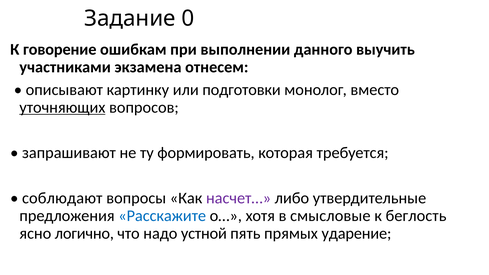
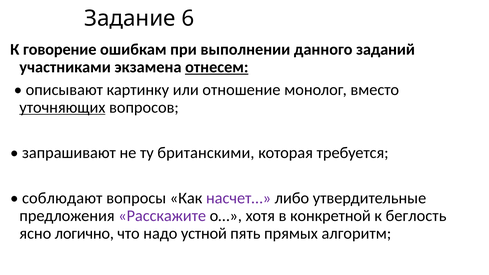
0: 0 -> 6
выучить: выучить -> заданий
отнесем underline: none -> present
подготовки: подготовки -> отношение
формировать: формировать -> британскими
Расскажите colour: blue -> purple
смысловые: смысловые -> конкретной
ударение: ударение -> алгоритм
